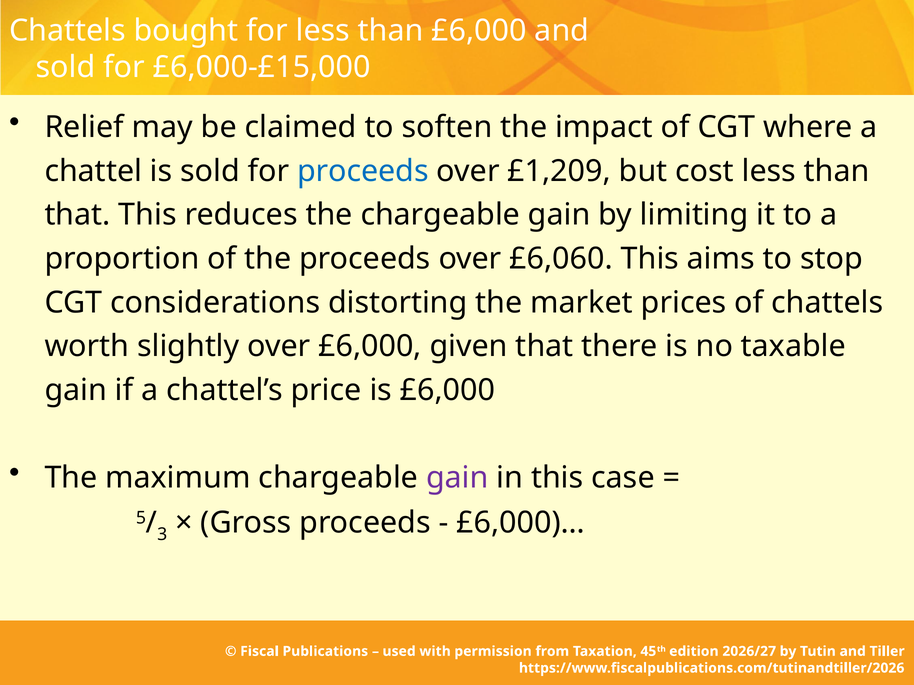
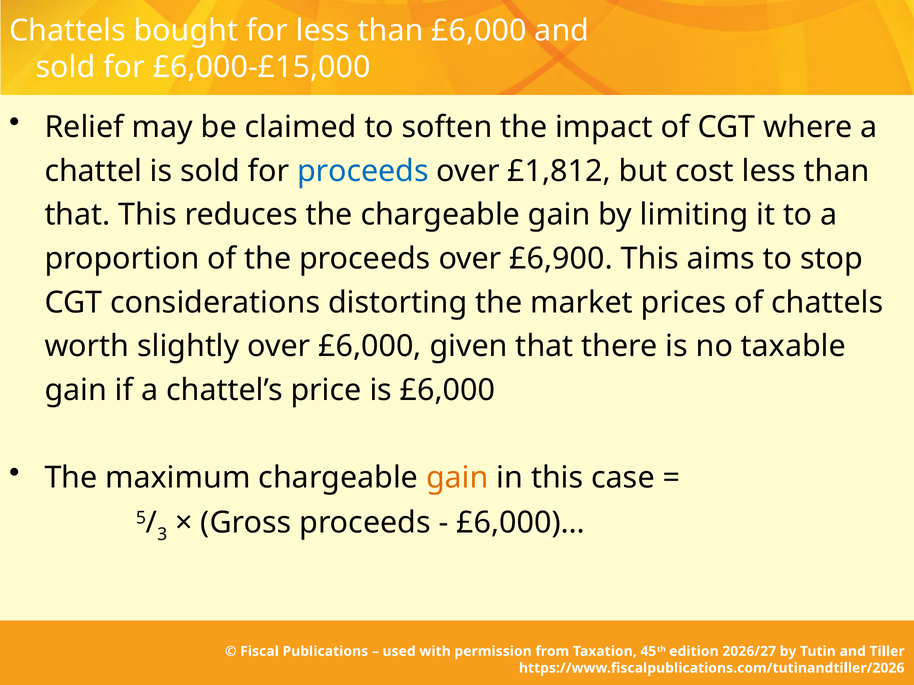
£1,209: £1,209 -> £1,812
£6,060: £6,060 -> £6,900
gain at (457, 478) colour: purple -> orange
